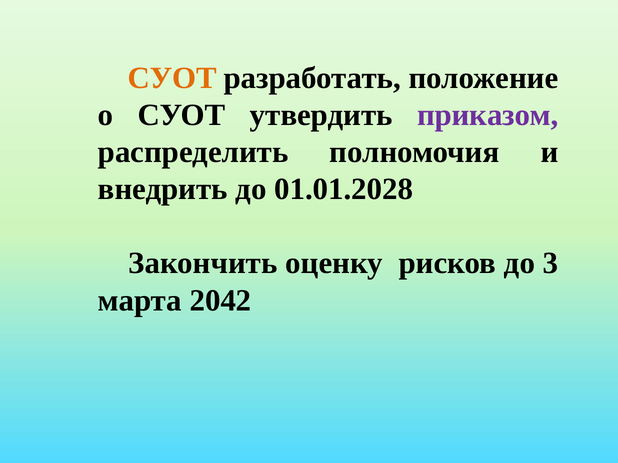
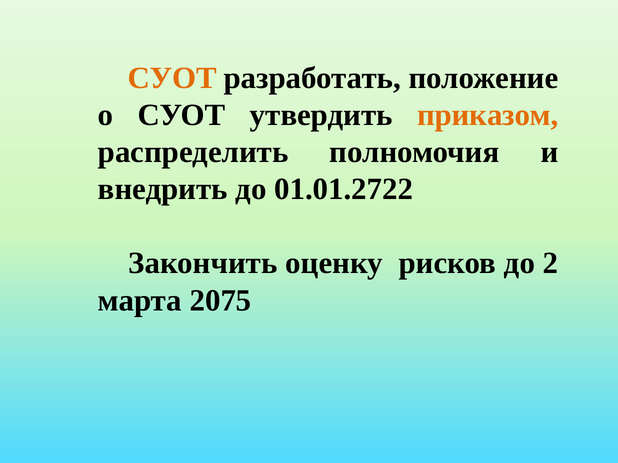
приказом colour: purple -> orange
01.01.2028: 01.01.2028 -> 01.01.2722
3: 3 -> 2
2042: 2042 -> 2075
